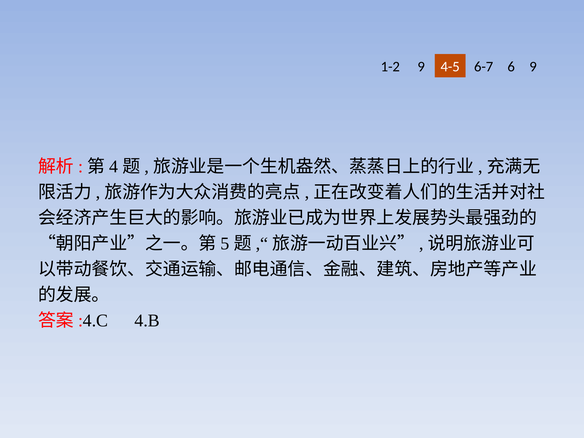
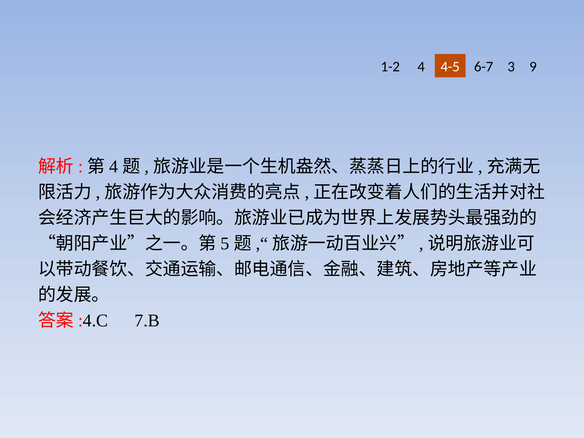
1-2 9: 9 -> 4
6: 6 -> 3
4.B: 4.B -> 7.B
